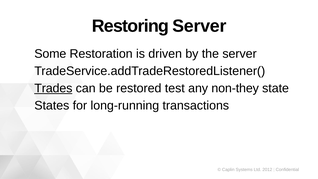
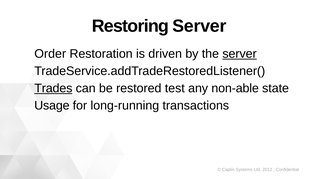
Some: Some -> Order
server at (240, 54) underline: none -> present
non-they: non-they -> non-able
States: States -> Usage
